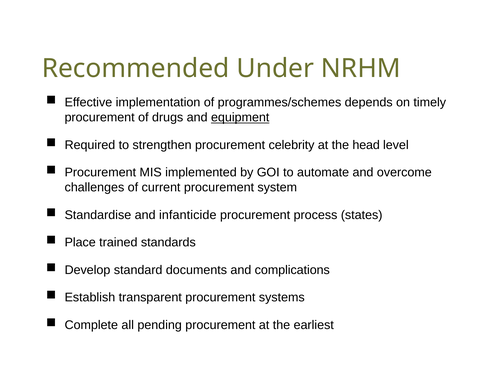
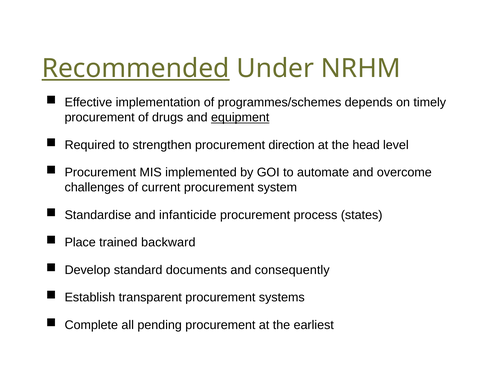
Recommended underline: none -> present
celebrity: celebrity -> direction
standards: standards -> backward
complications: complications -> consequently
